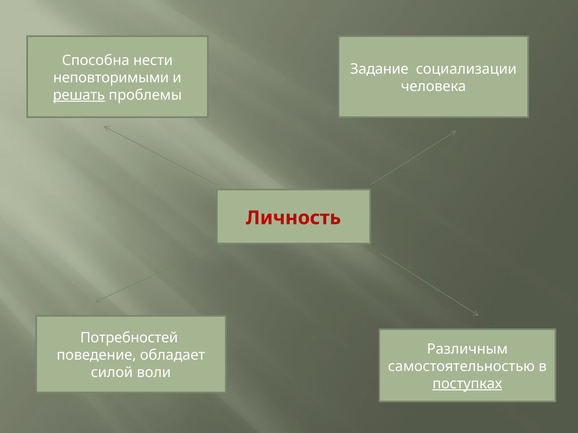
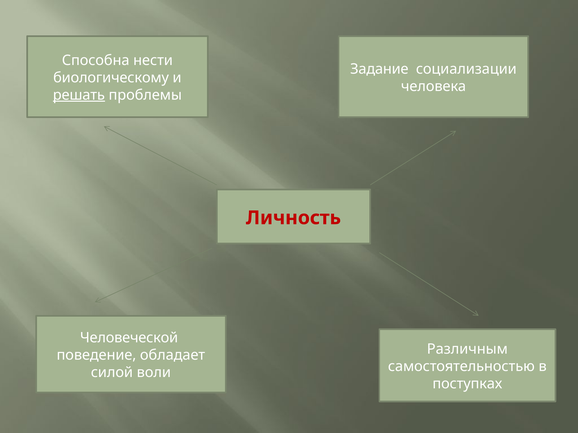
неповторимыми: неповторимыми -> биологическому
Потребностей: Потребностей -> Человеческой
поступках underline: present -> none
